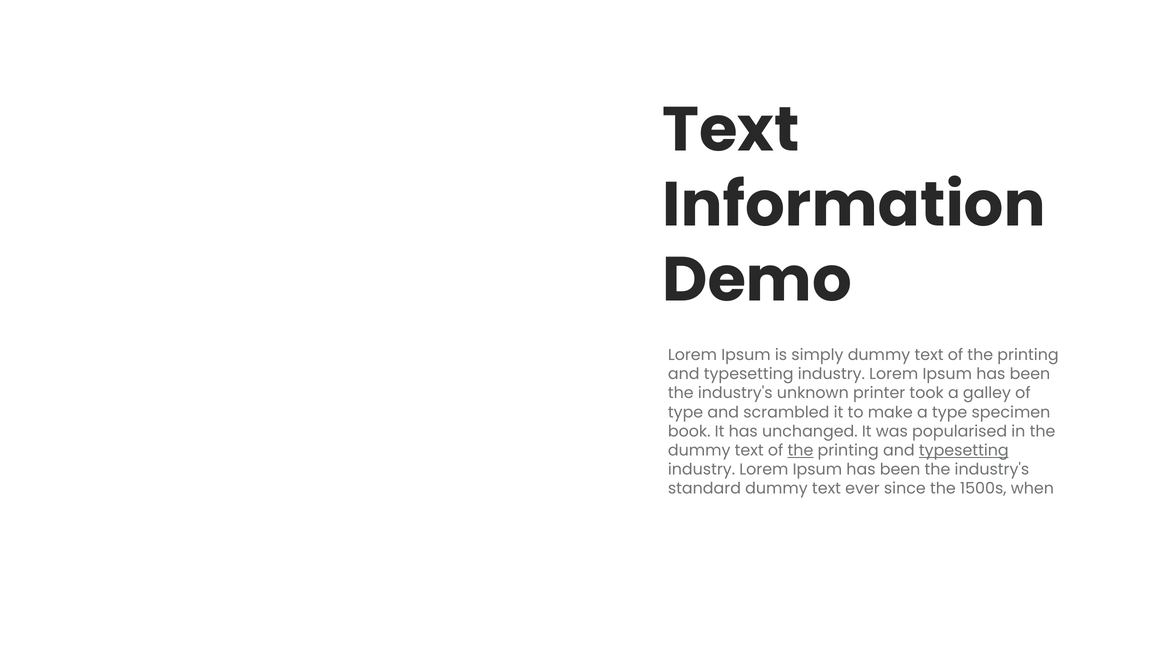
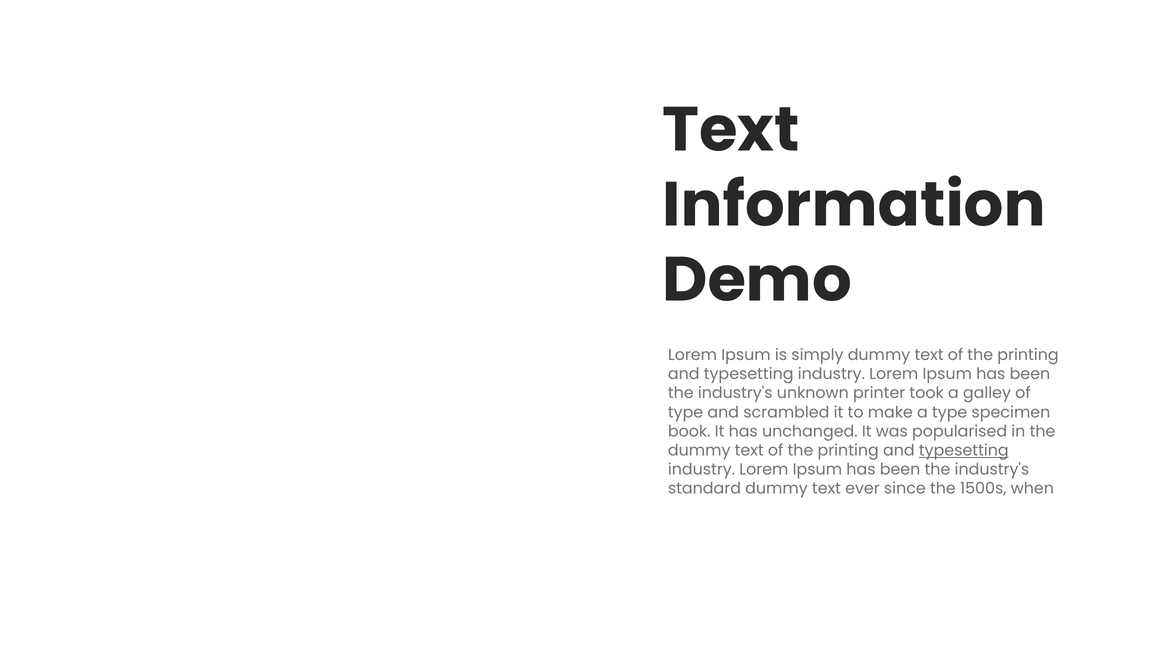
the at (800, 451) underline: present -> none
